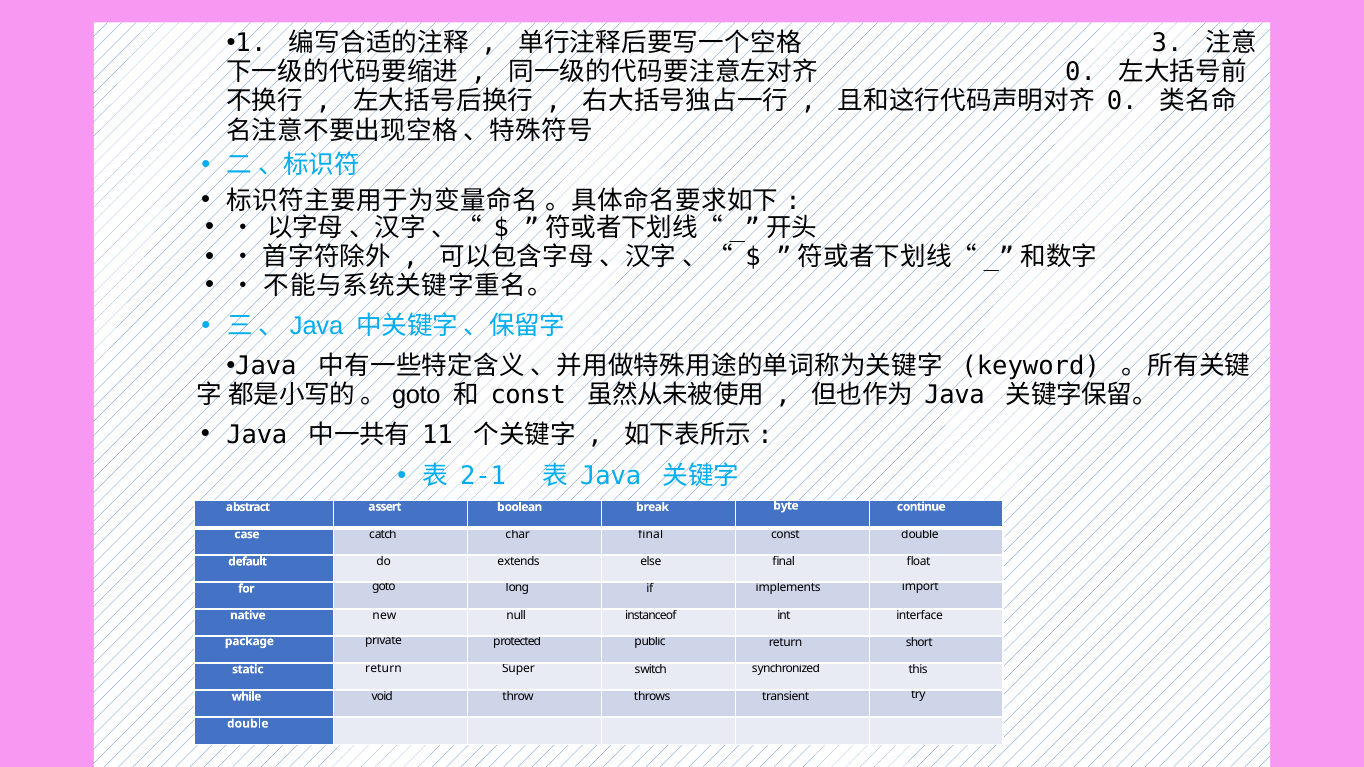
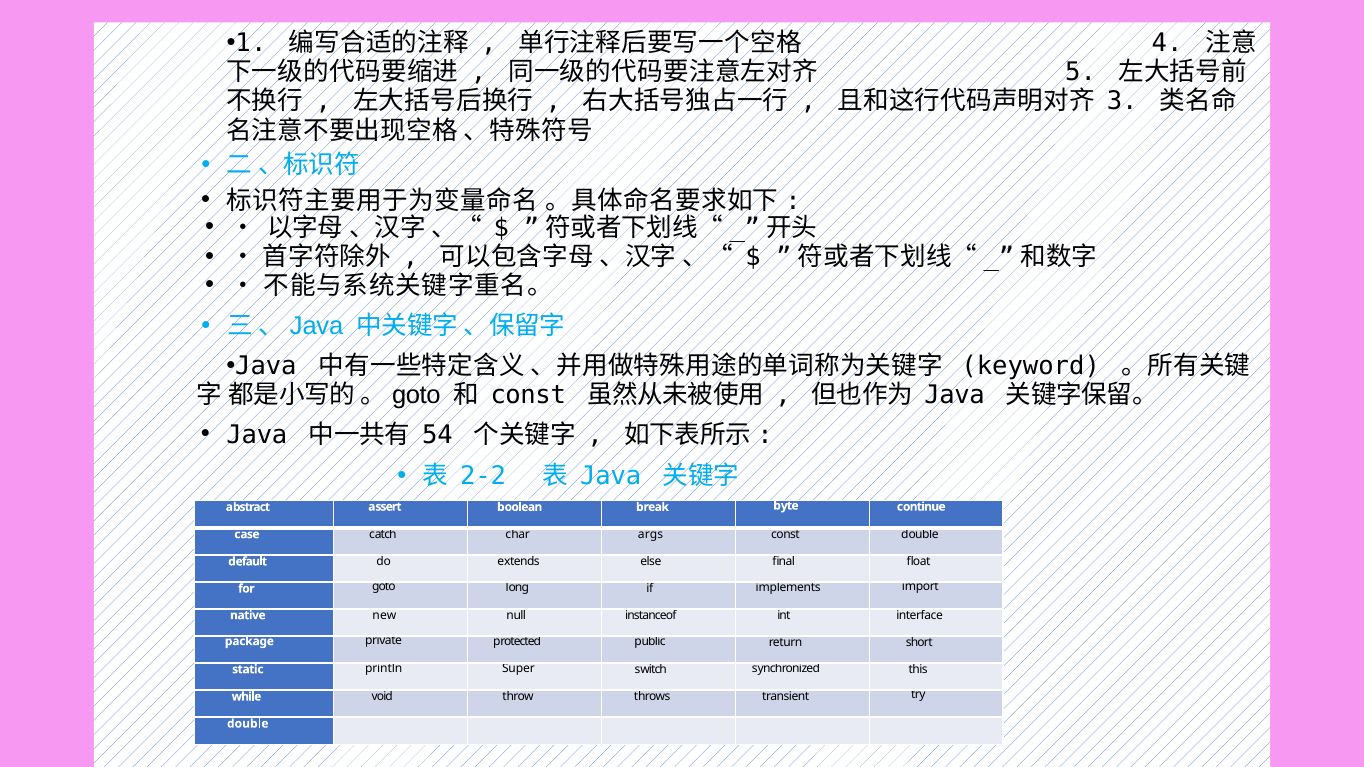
3: 3 -> 4
0 at (1081, 72): 0 -> 5
0 at (1122, 102): 0 -> 3
11: 11 -> 54
2-1: 2-1 -> 2-2
char final: final -> args
static return: return -> println
